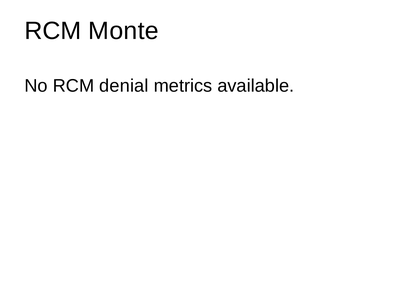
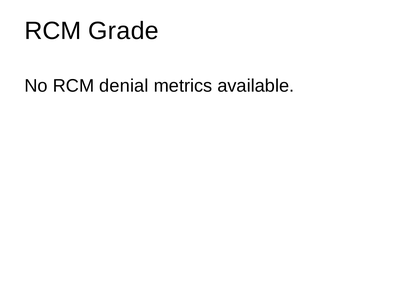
Monte: Monte -> Grade
